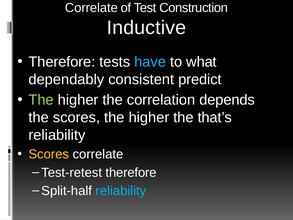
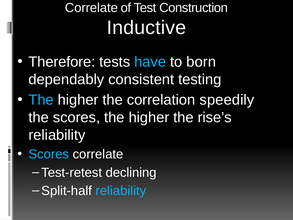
what: what -> born
predict: predict -> testing
The at (41, 100) colour: light green -> light blue
depends: depends -> speedily
that’s: that’s -> rise’s
Scores at (49, 154) colour: yellow -> light blue
Test-retest therefore: therefore -> declining
